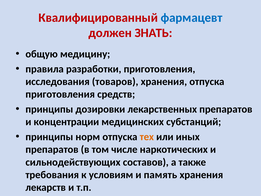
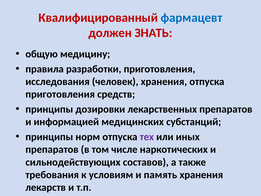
товаров: товаров -> человек
концентрации: концентрации -> информацией
тех colour: orange -> purple
